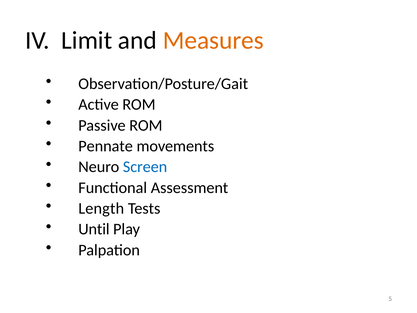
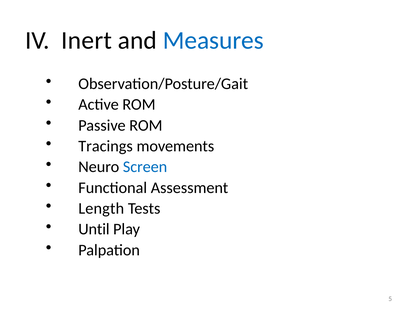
Limit: Limit -> Inert
Measures colour: orange -> blue
Pennate: Pennate -> Tracings
